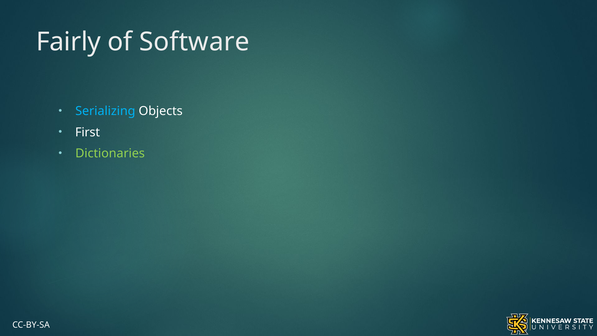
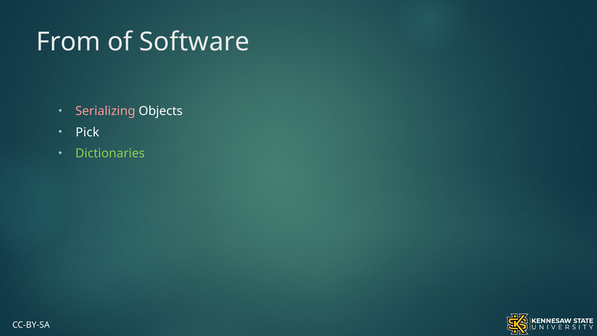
Fairly: Fairly -> From
Serializing colour: light blue -> pink
First: First -> Pick
